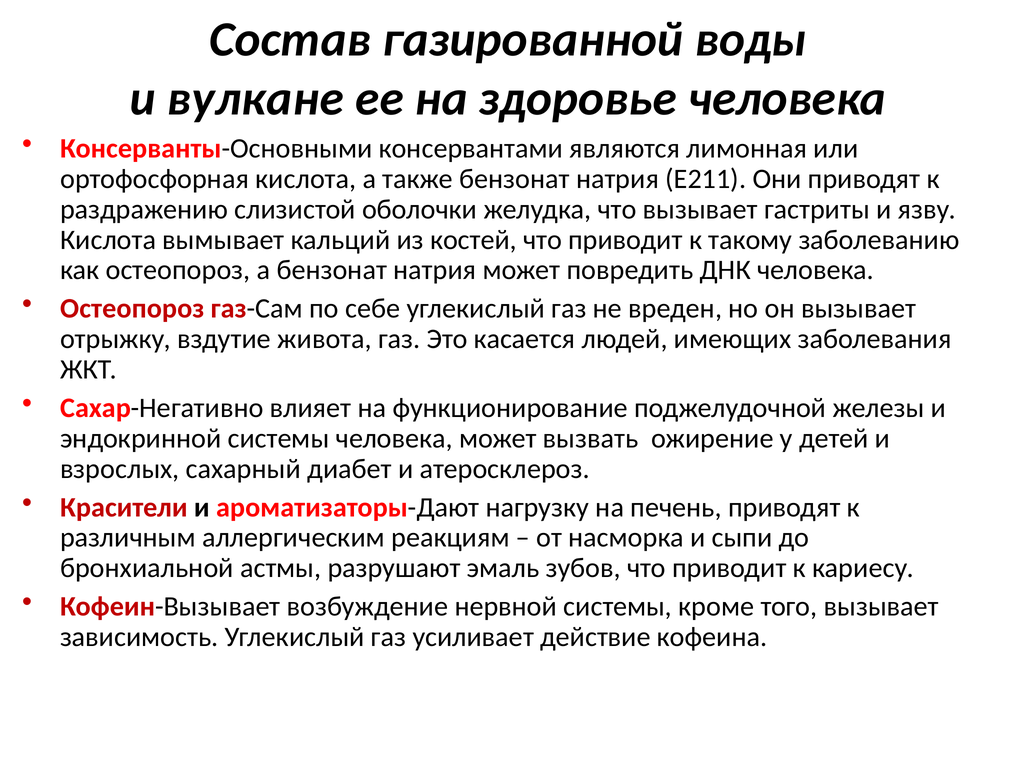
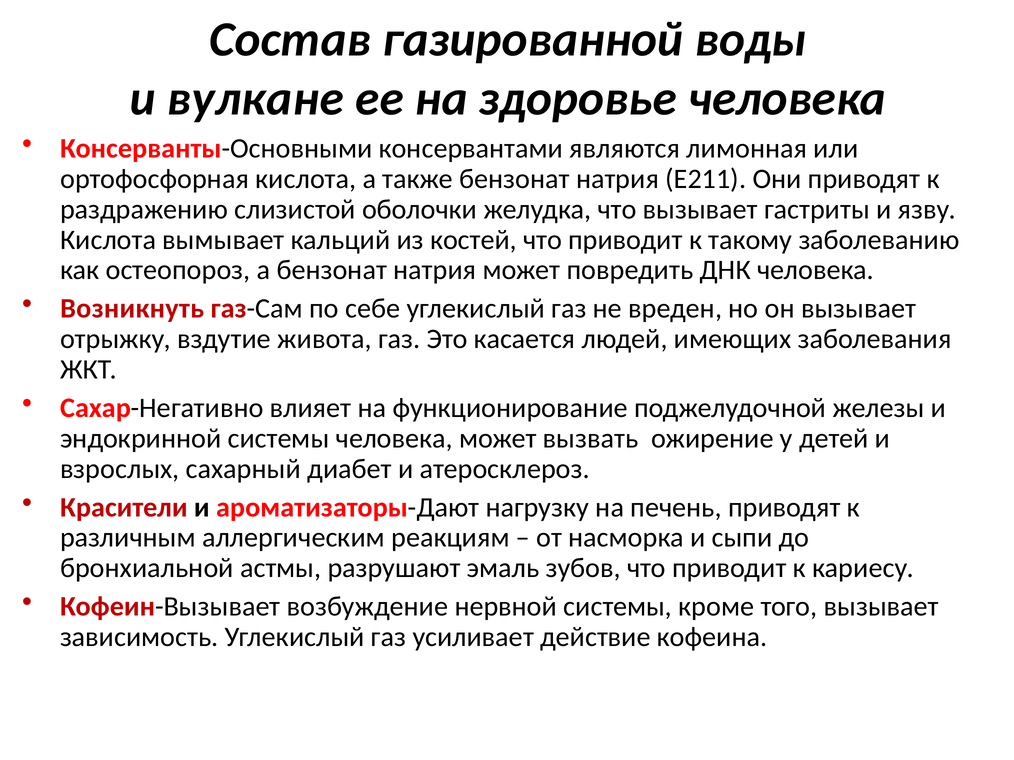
Остеопороз at (132, 309): Остеопороз -> Возникнуть
